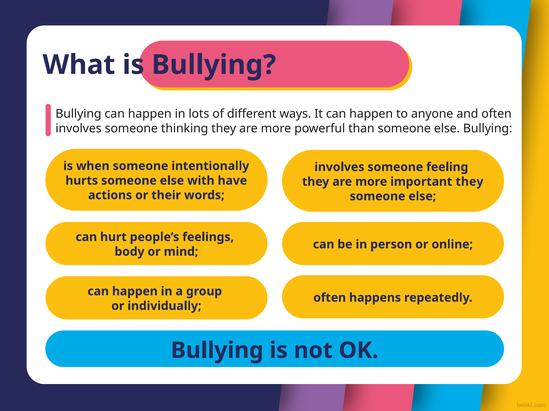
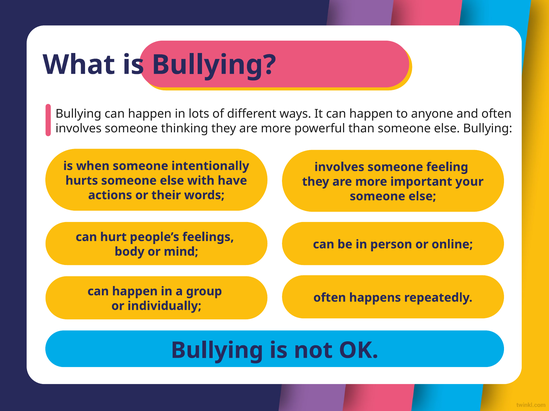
important they: they -> your
